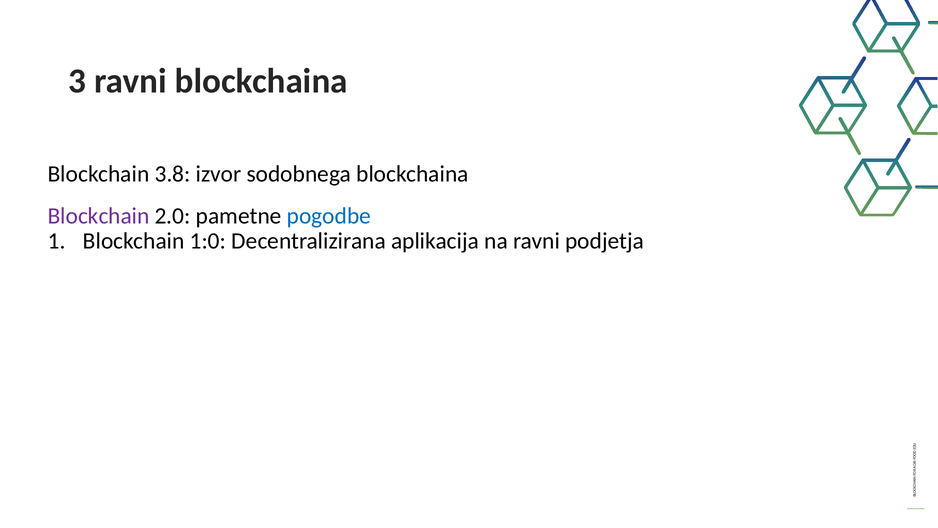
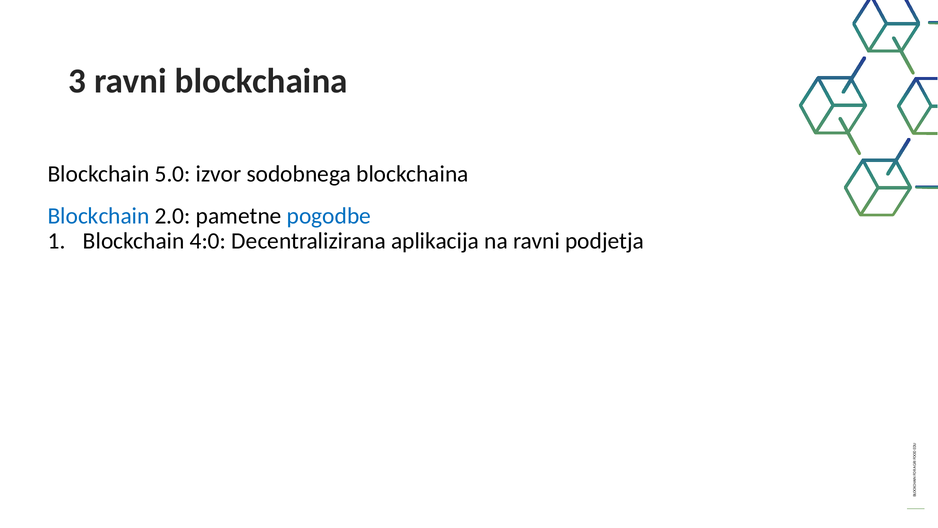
3.8: 3.8 -> 5.0
Blockchain at (99, 216) colour: purple -> blue
1:0: 1:0 -> 4:0
